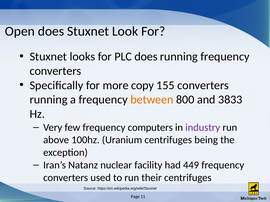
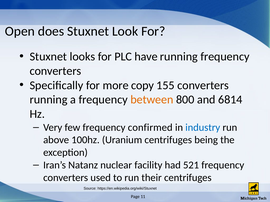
PLC does: does -> have
3833: 3833 -> 6814
computers: computers -> confirmed
industry colour: purple -> blue
449: 449 -> 521
